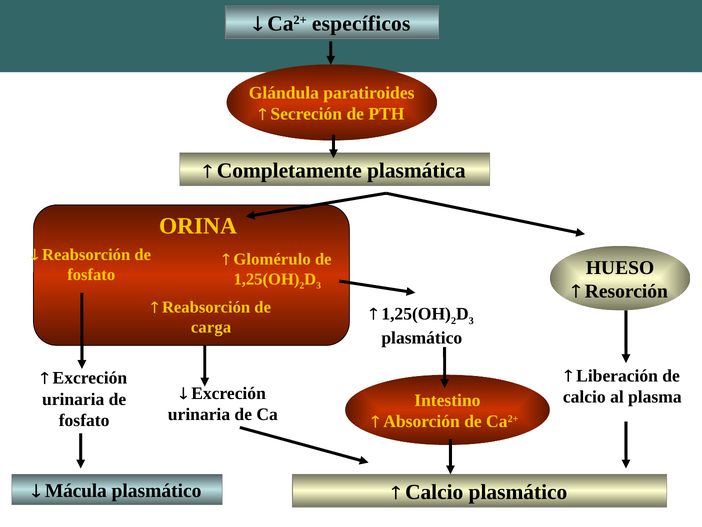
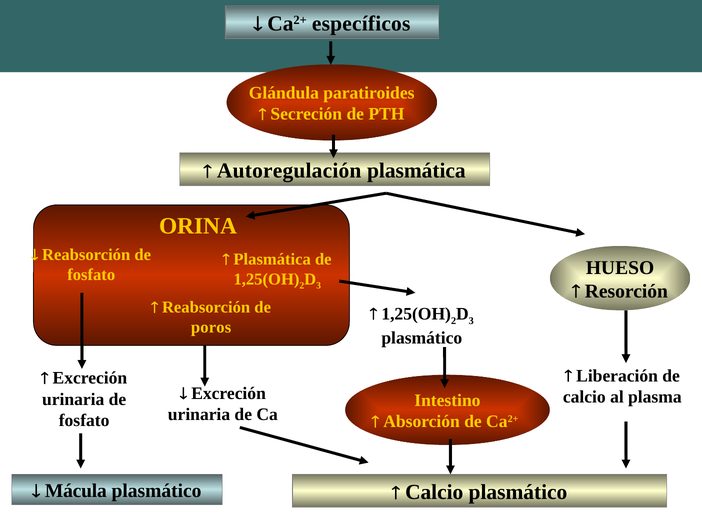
Completamente: Completamente -> Autoregulación
Glomérulo at (272, 259): Glomérulo -> Plasmática
carga: carga -> poros
